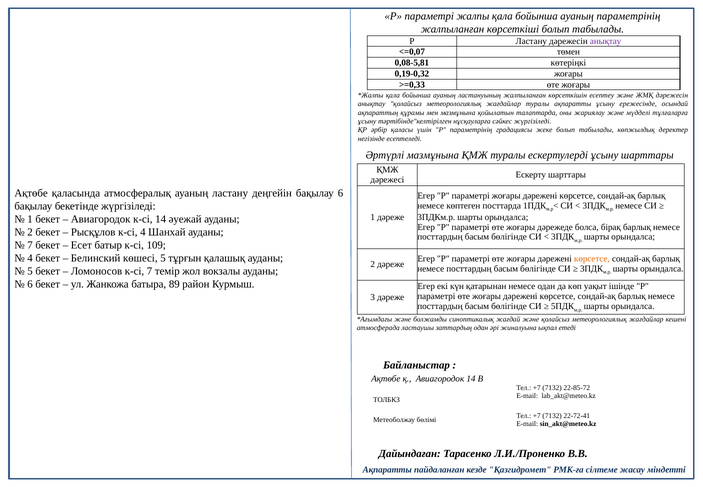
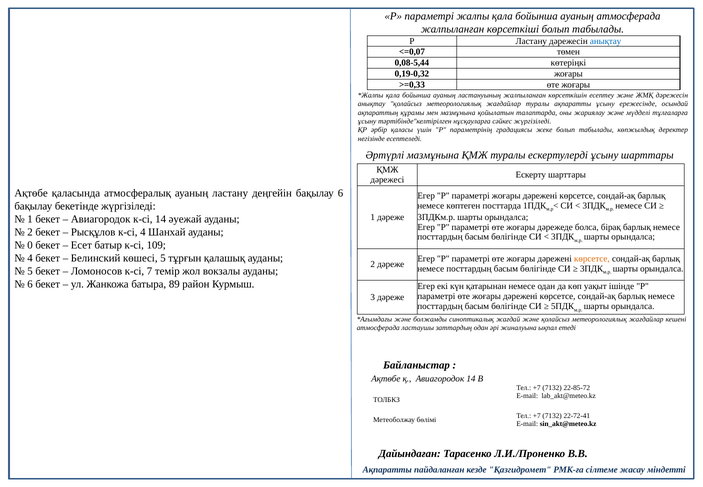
ауаның параметрінің: параметрінің -> атмосферада
анықтау at (606, 41) colour: purple -> blue
0,08-5,81: 0,08-5,81 -> 0,08-5,44
7 at (30, 245): 7 -> 0
